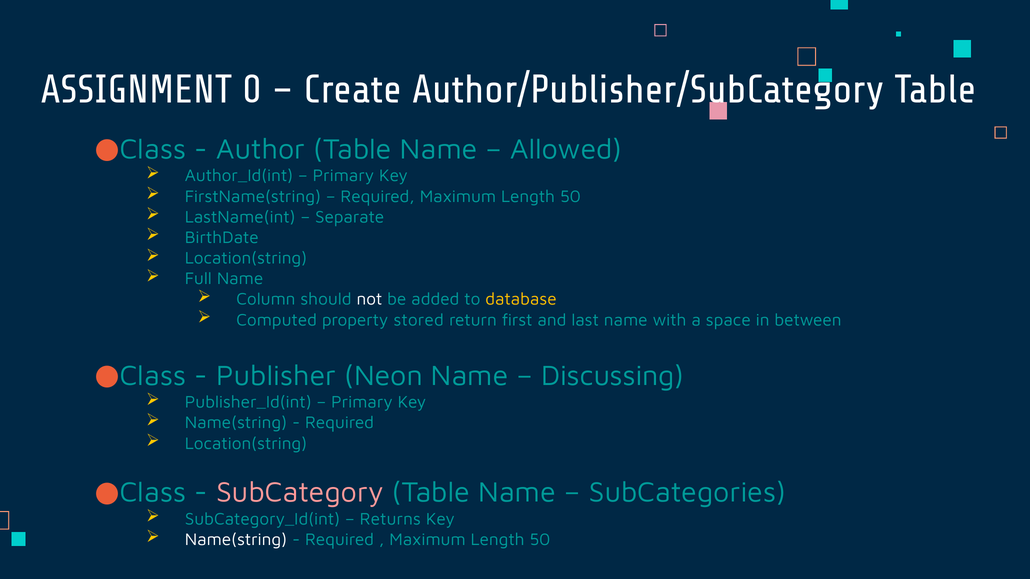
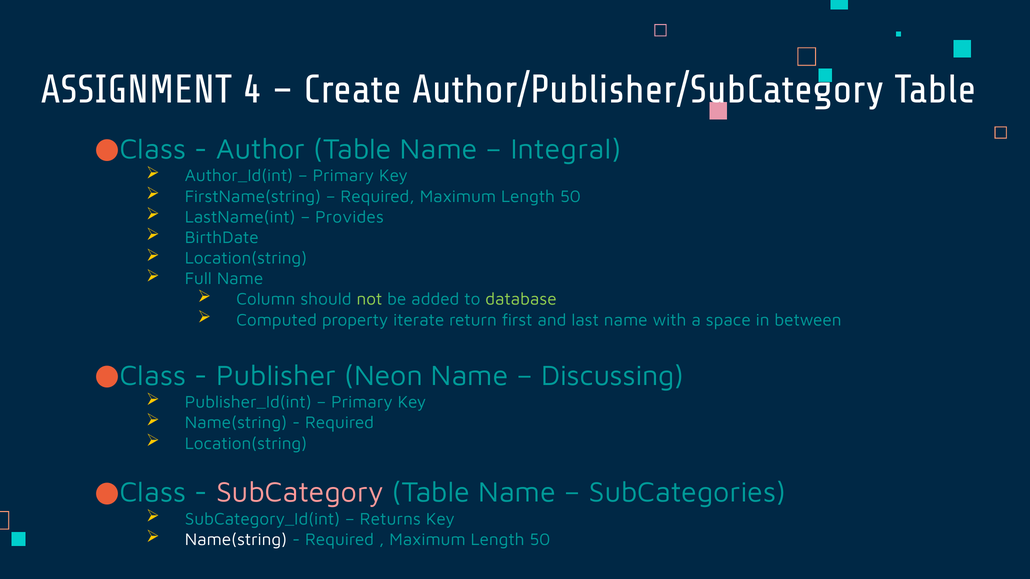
0: 0 -> 4
Allowed: Allowed -> Integral
Separate: Separate -> Provides
not colour: white -> light green
database colour: yellow -> light green
stored: stored -> iterate
